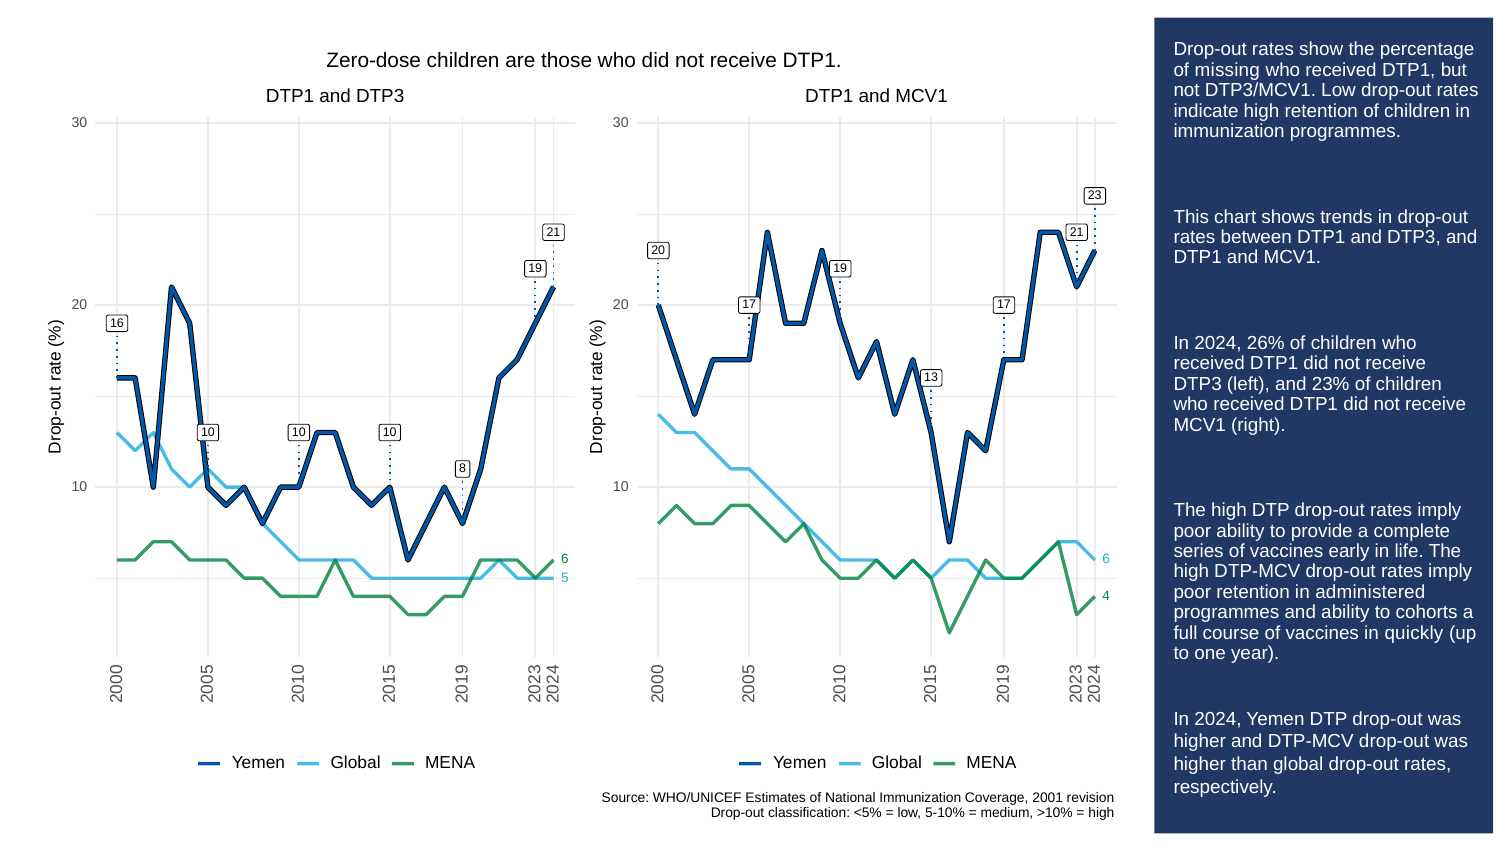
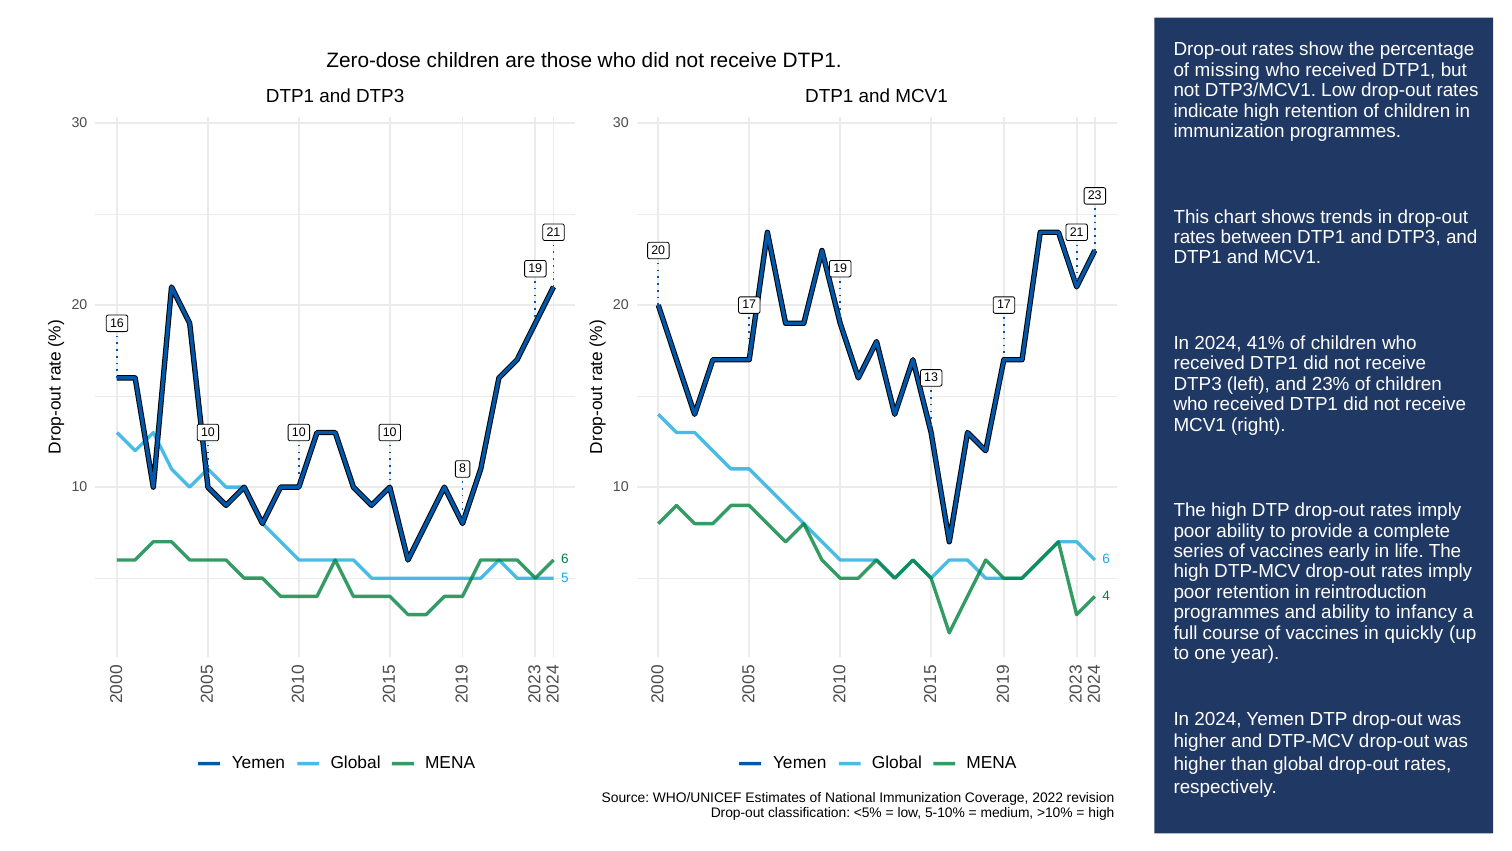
26%: 26% -> 41%
administered: administered -> reintroduction
cohorts: cohorts -> infancy
2001: 2001 -> 2022
